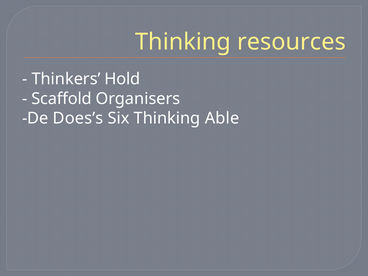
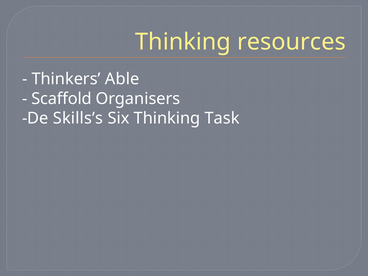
Hold: Hold -> Able
Does’s: Does’s -> Skills’s
Able: Able -> Task
